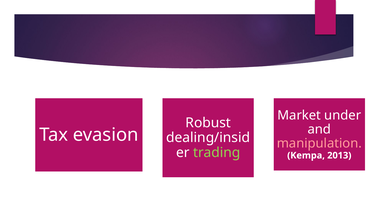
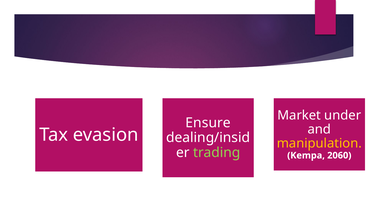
Robust: Robust -> Ensure
manipulation colour: pink -> yellow
2013: 2013 -> 2060
